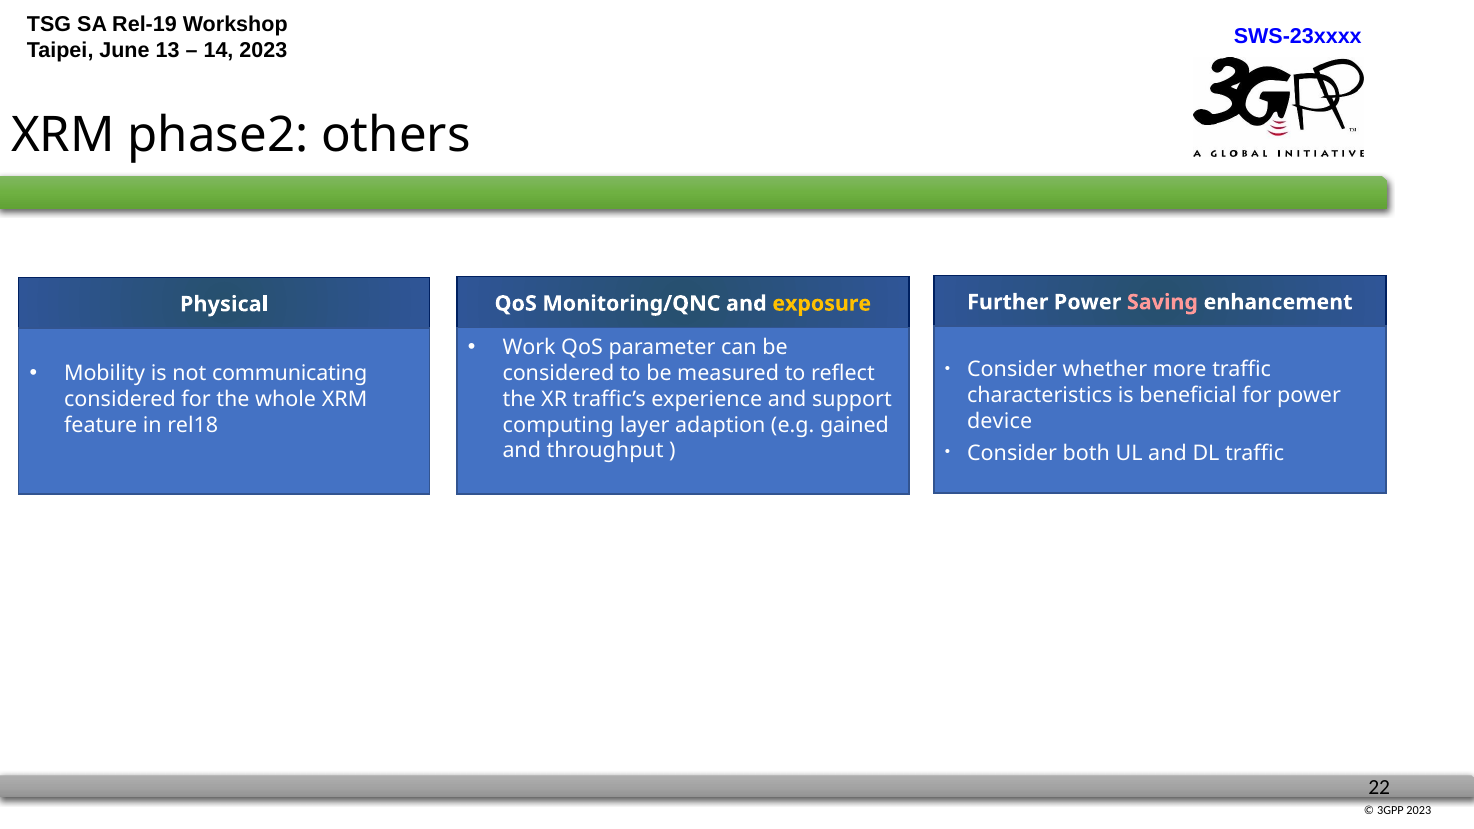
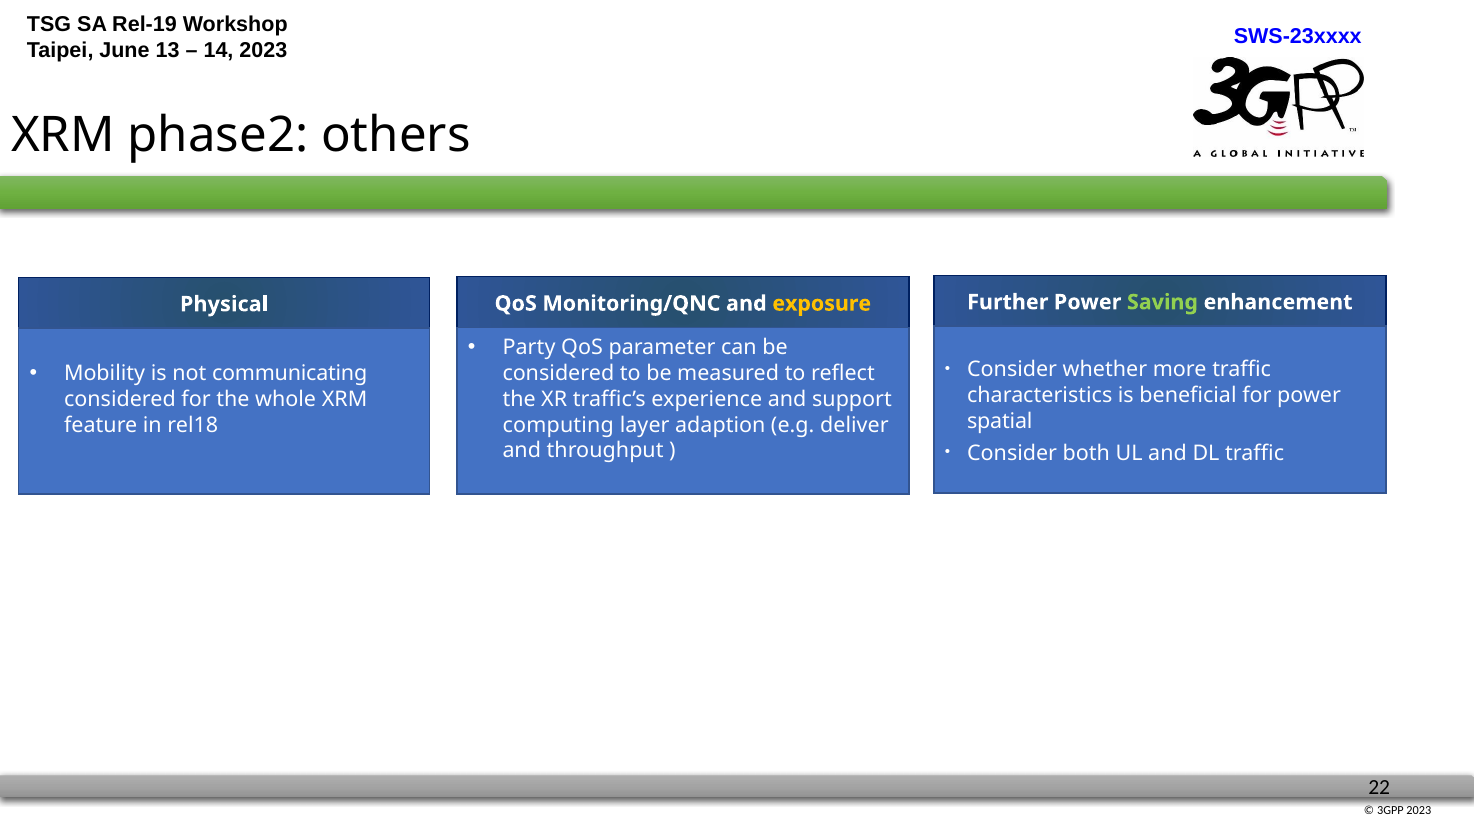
Saving colour: pink -> light green
Work: Work -> Party
device: device -> spatial
gained: gained -> deliver
